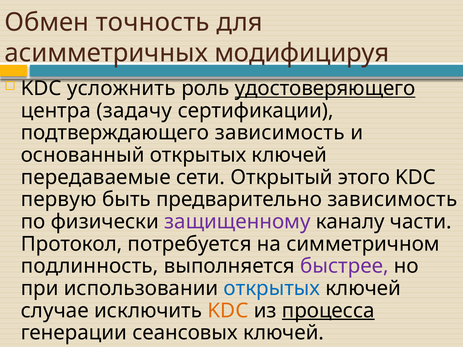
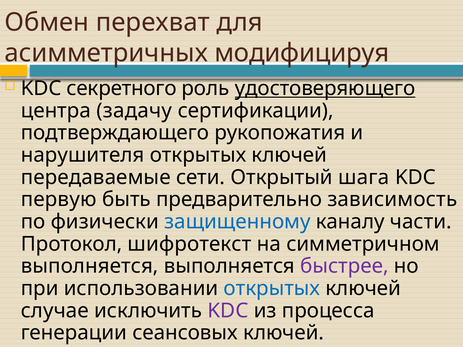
точность: точность -> перехват
усложнить: усложнить -> секретного
подтверждающего зависимость: зависимость -> рукопожатия
основанный: основанный -> нарушителя
этого: этого -> шага
защищенному colour: purple -> blue
потребуется: потребуется -> шифротекст
подлинность at (90, 266): подлинность -> выполняется
KDC at (228, 311) colour: orange -> purple
процесса underline: present -> none
